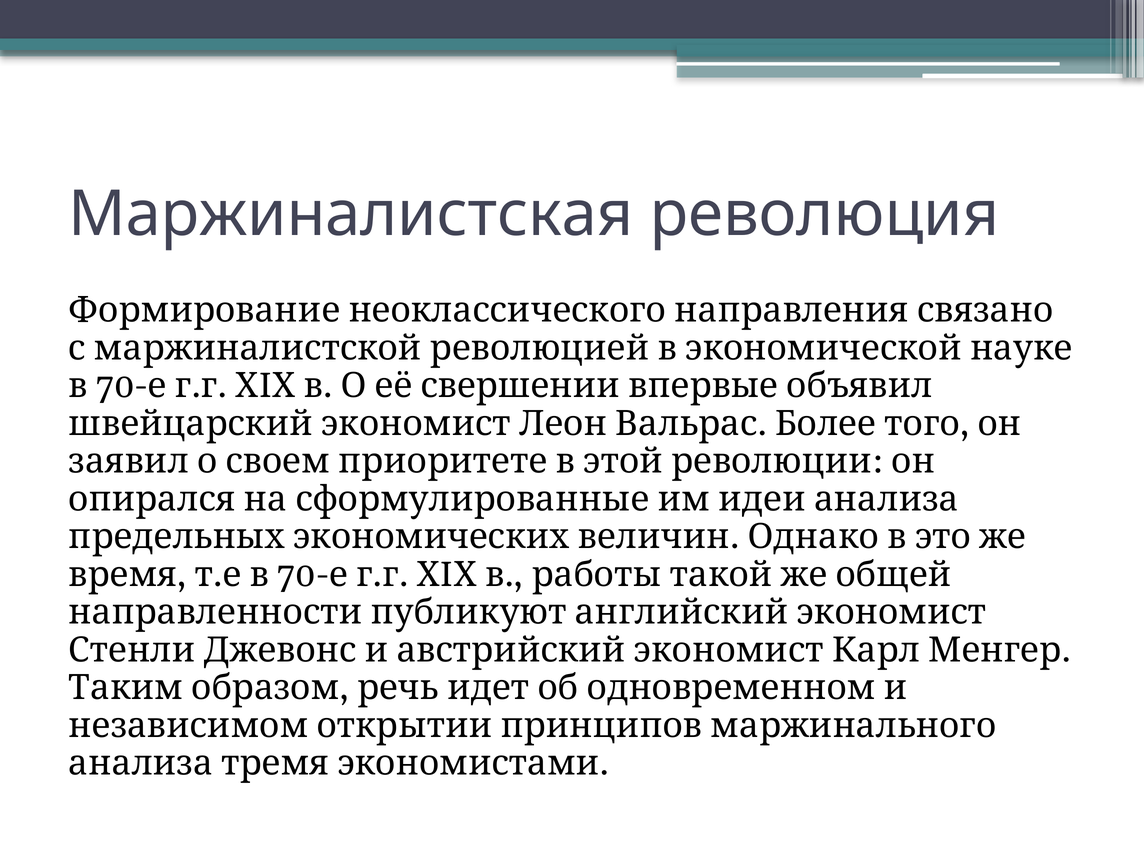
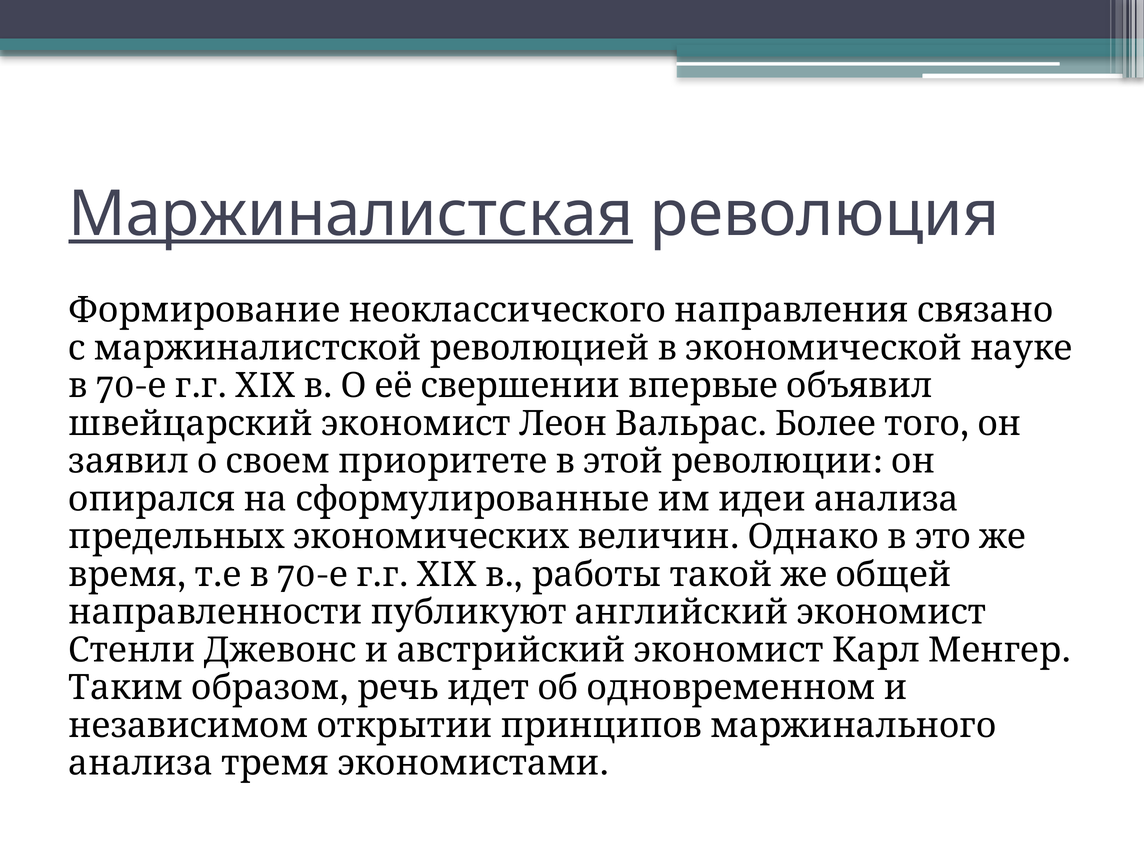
Маржиналистская underline: none -> present
